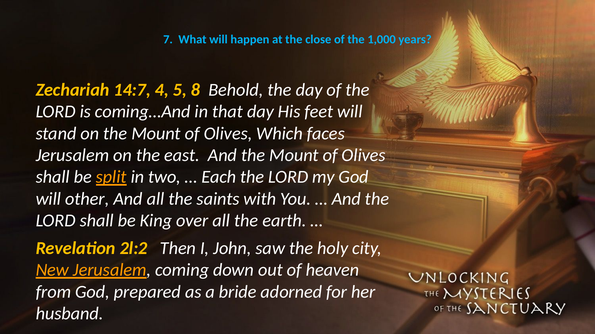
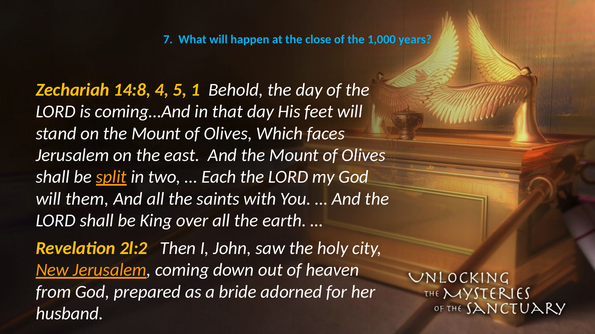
14:7: 14:7 -> 14:8
8: 8 -> 1
other: other -> them
